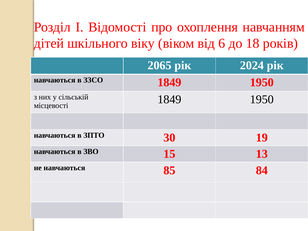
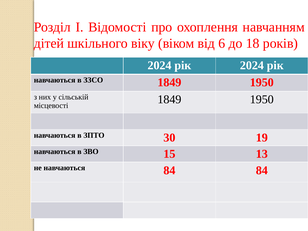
2065 at (159, 66): 2065 -> 2024
навчаються 85: 85 -> 84
